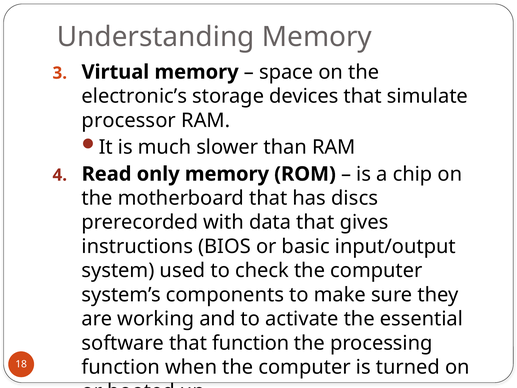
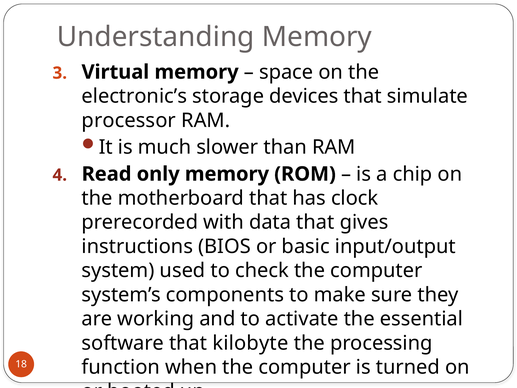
discs: discs -> clock
that function: function -> kilobyte
